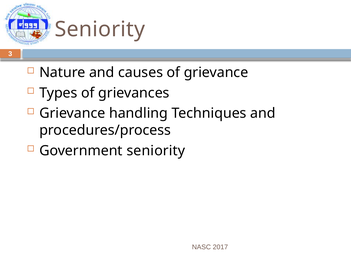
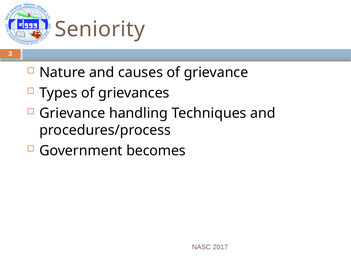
Government seniority: seniority -> becomes
